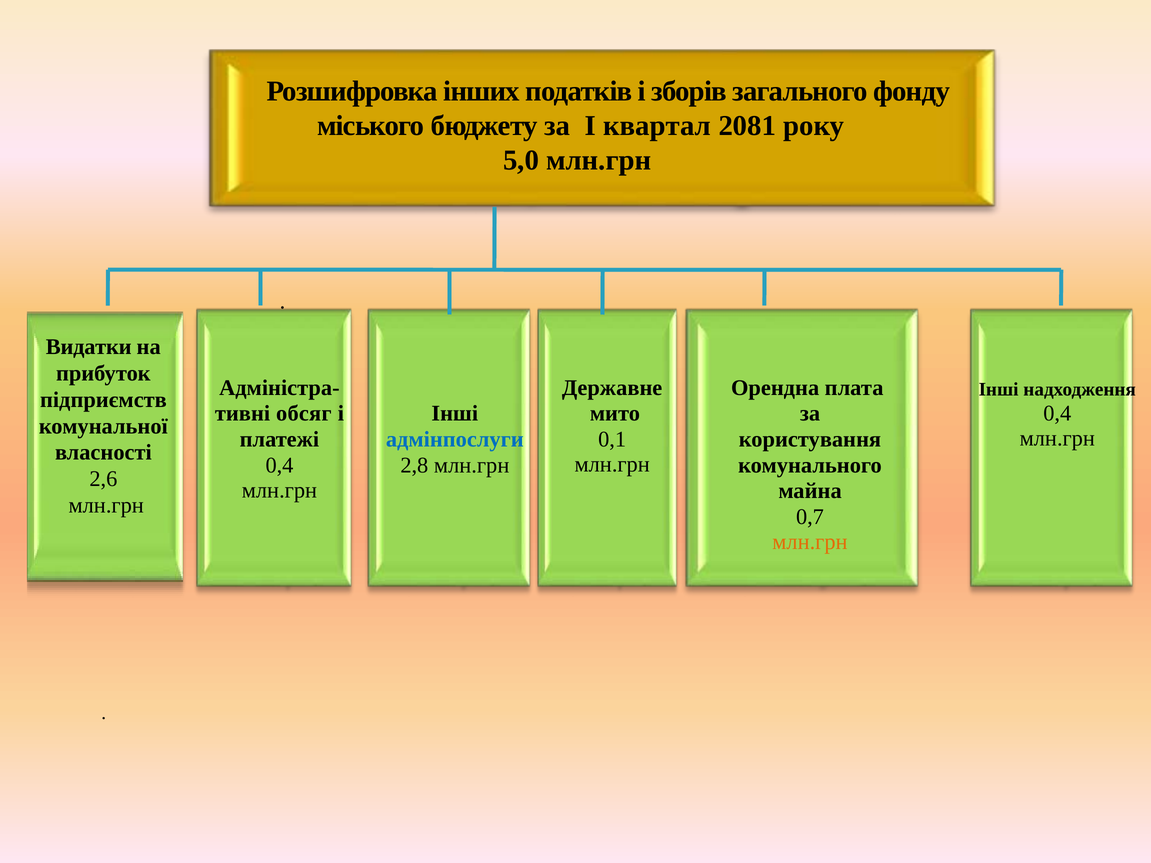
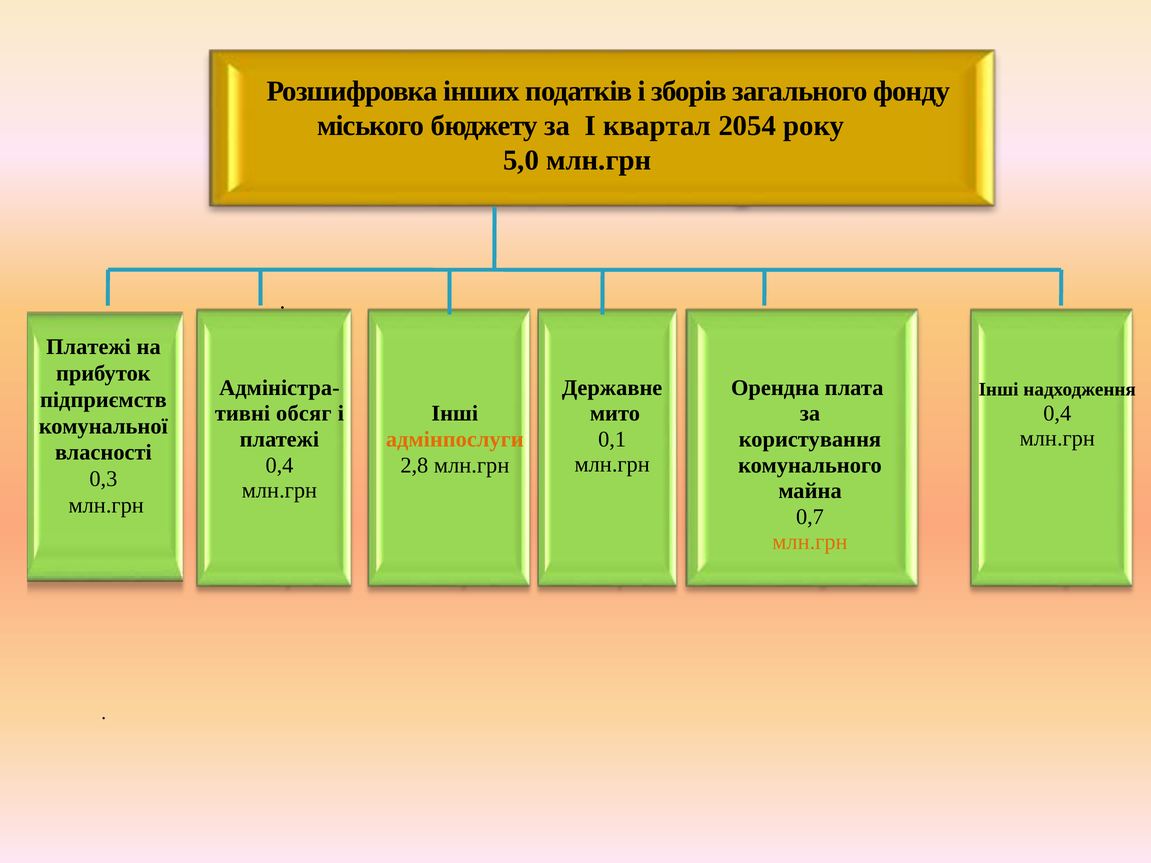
2081: 2081 -> 2054
Видатки at (89, 347): Видатки -> Платежі
адмінпослуги colour: blue -> orange
2,6: 2,6 -> 0,3
